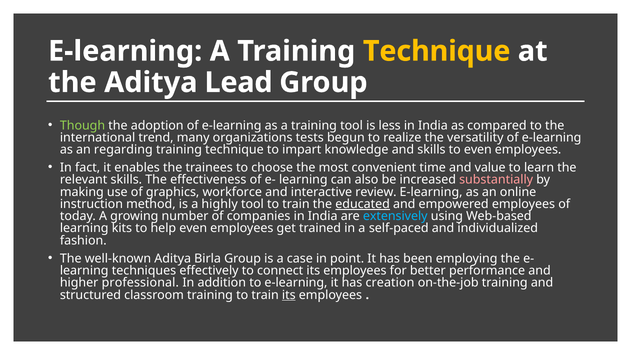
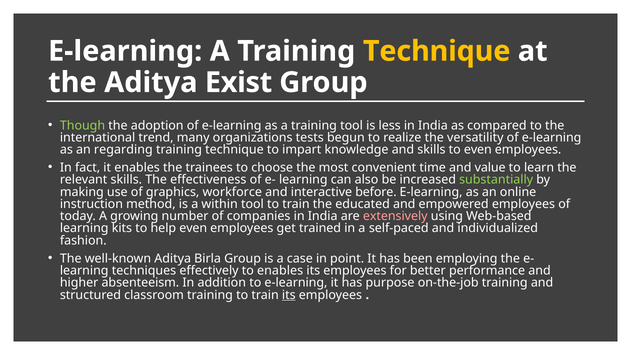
Lead: Lead -> Exist
substantially colour: pink -> light green
review: review -> before
highly: highly -> within
educated underline: present -> none
extensively colour: light blue -> pink
to connect: connect -> enables
professional: professional -> absenteeism
creation: creation -> purpose
